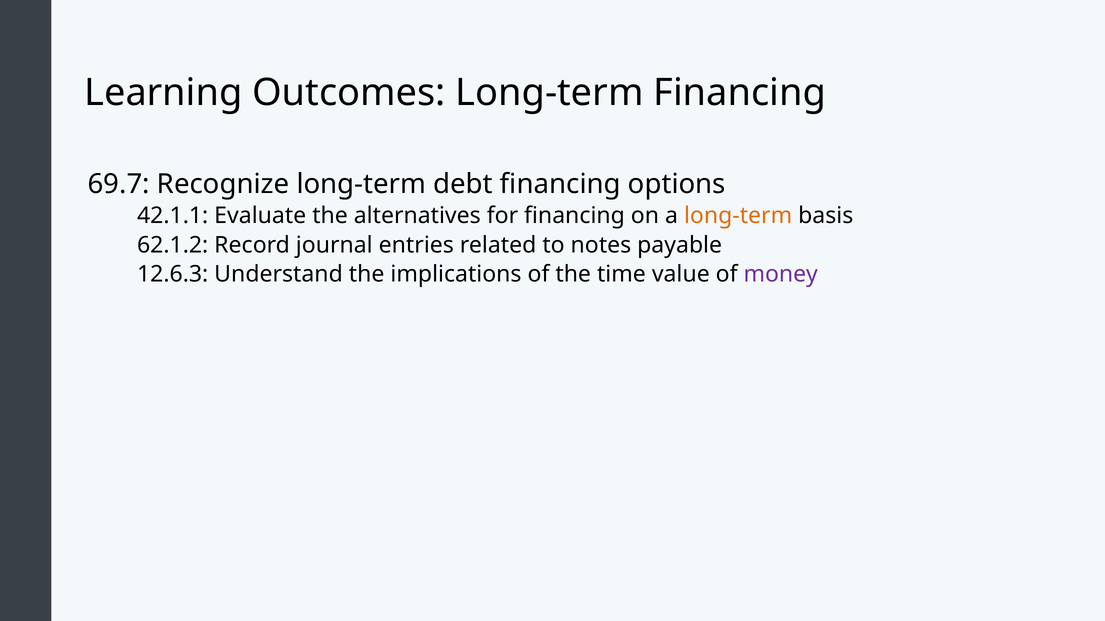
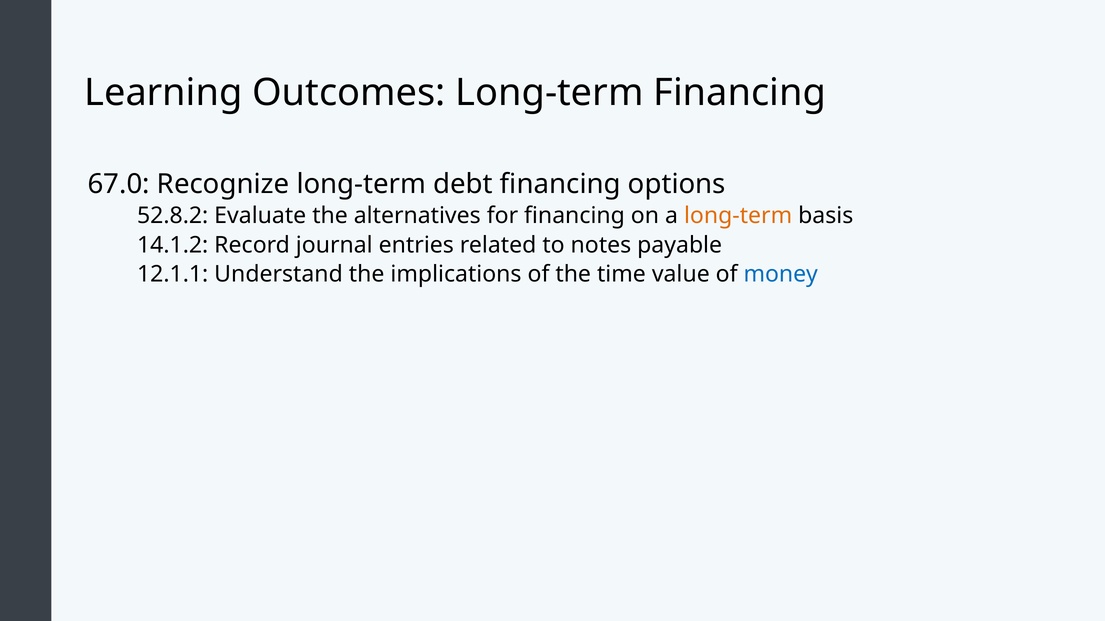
69.7: 69.7 -> 67.0
42.1.1: 42.1.1 -> 52.8.2
62.1.2: 62.1.2 -> 14.1.2
12.6.3: 12.6.3 -> 12.1.1
money colour: purple -> blue
